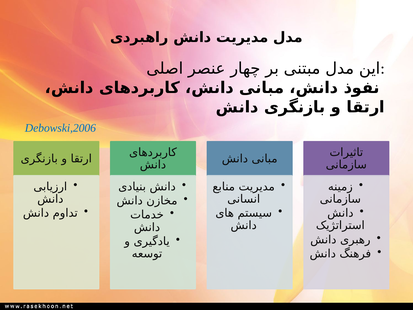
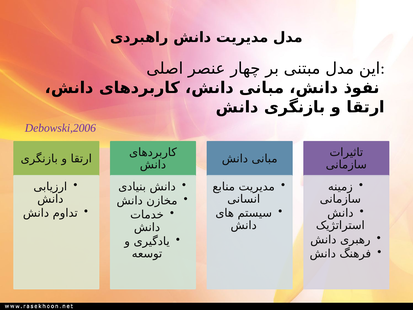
Debowski,2006 colour: blue -> purple
